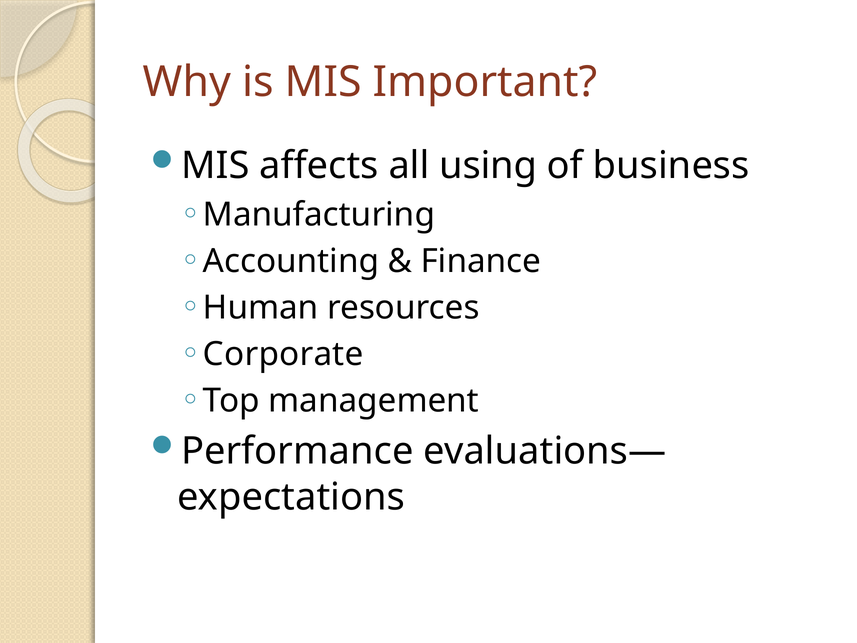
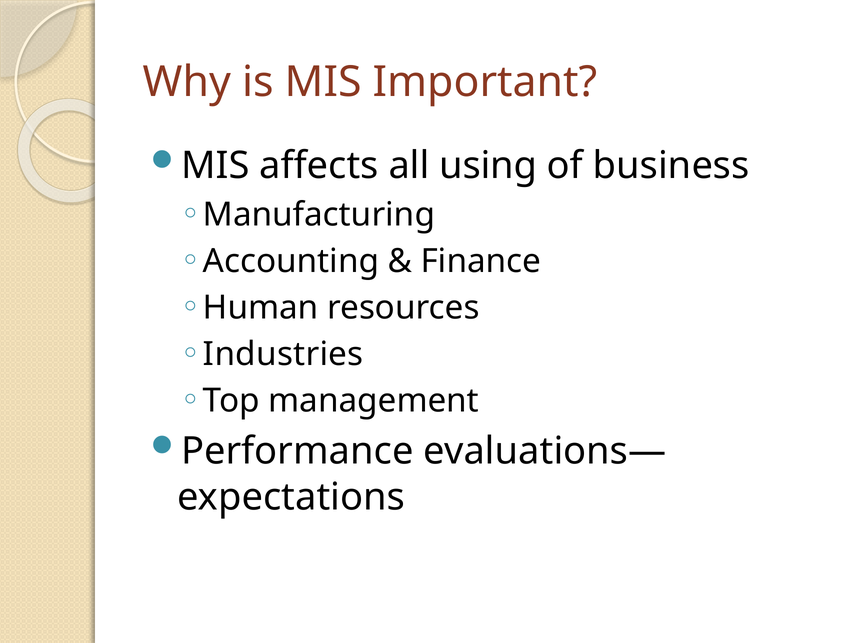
Corporate: Corporate -> Industries
